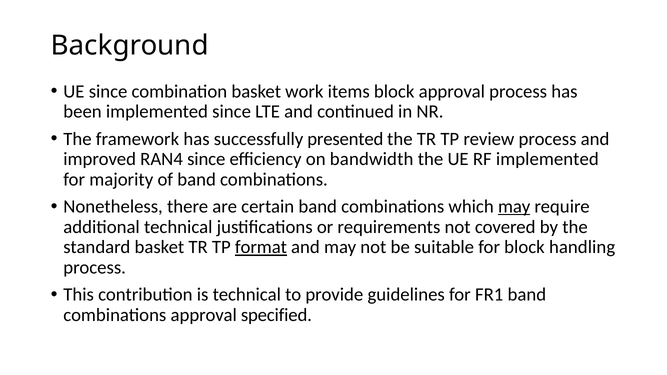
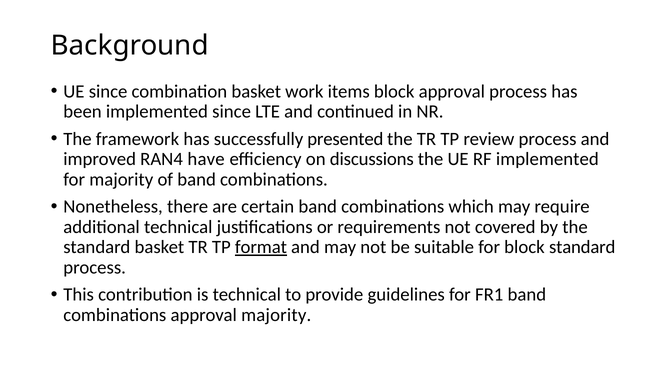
RAN4 since: since -> have
bandwidth: bandwidth -> discussions
may at (514, 207) underline: present -> none
block handling: handling -> standard
approval specified: specified -> majority
